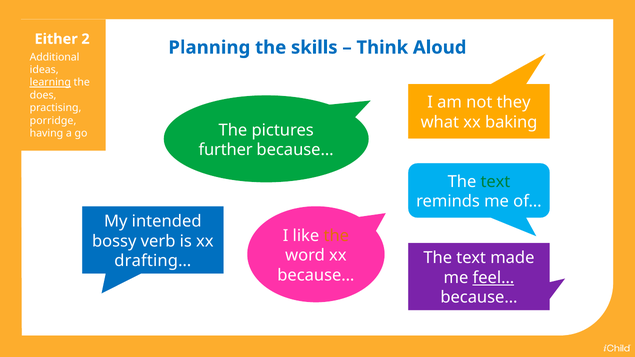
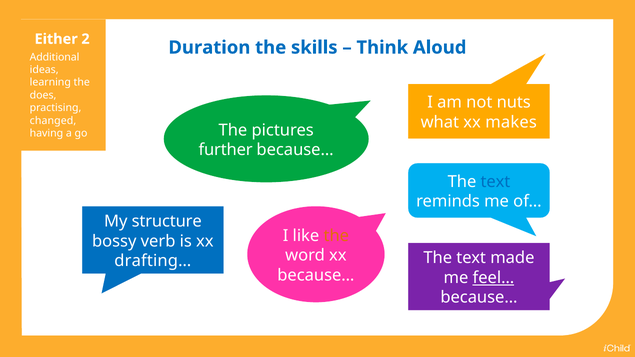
Planning: Planning -> Duration
learning underline: present -> none
they: they -> nuts
porridge: porridge -> changed
baking: baking -> makes
text at (495, 182) colour: green -> blue
intended: intended -> structure
